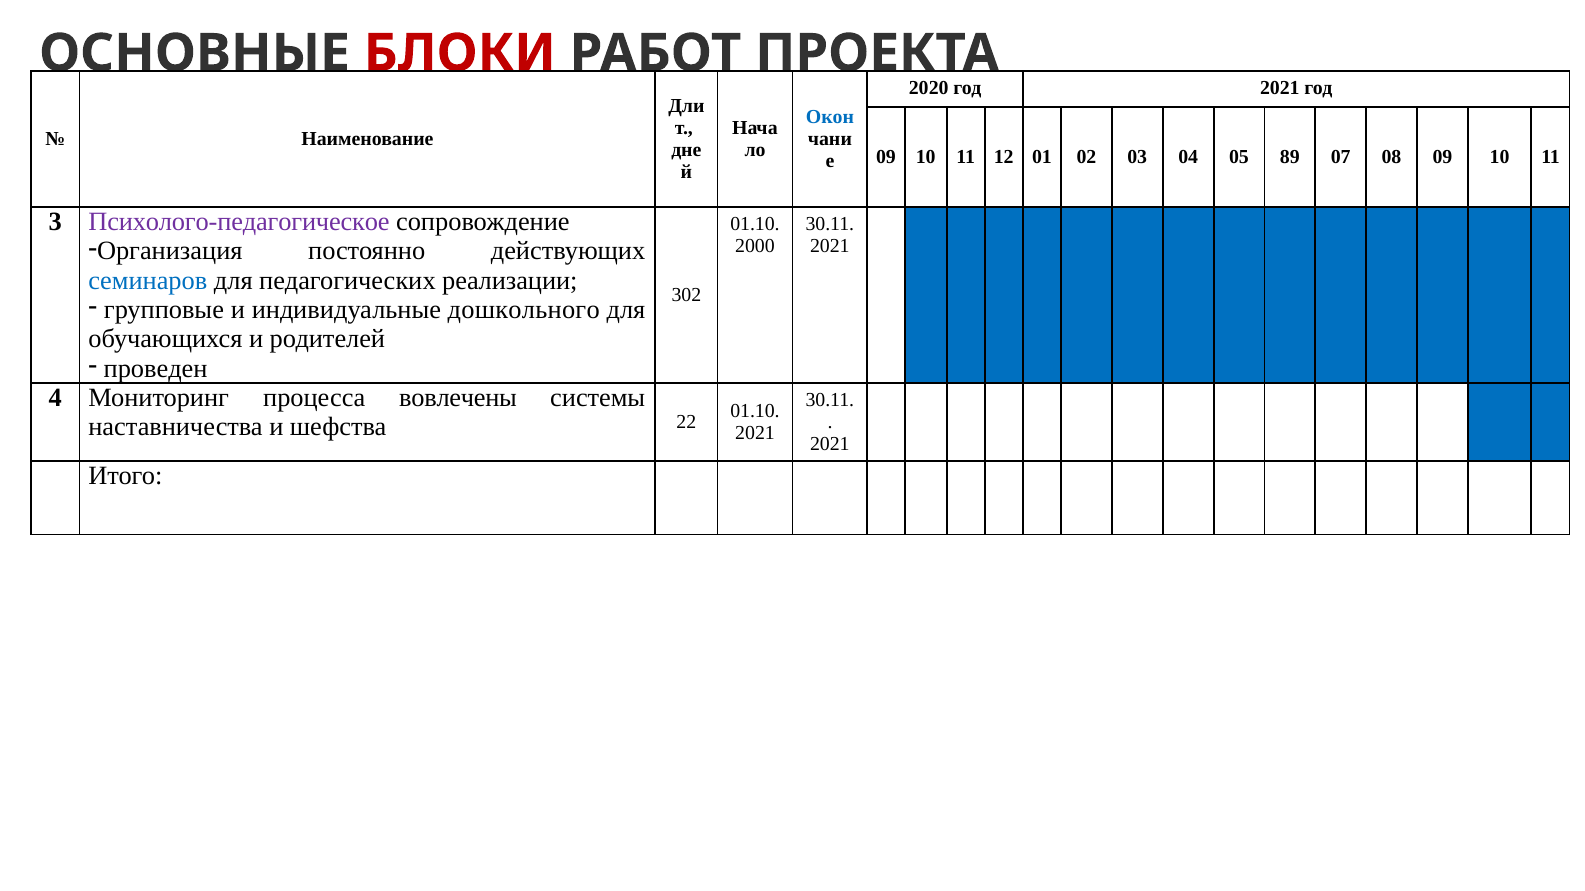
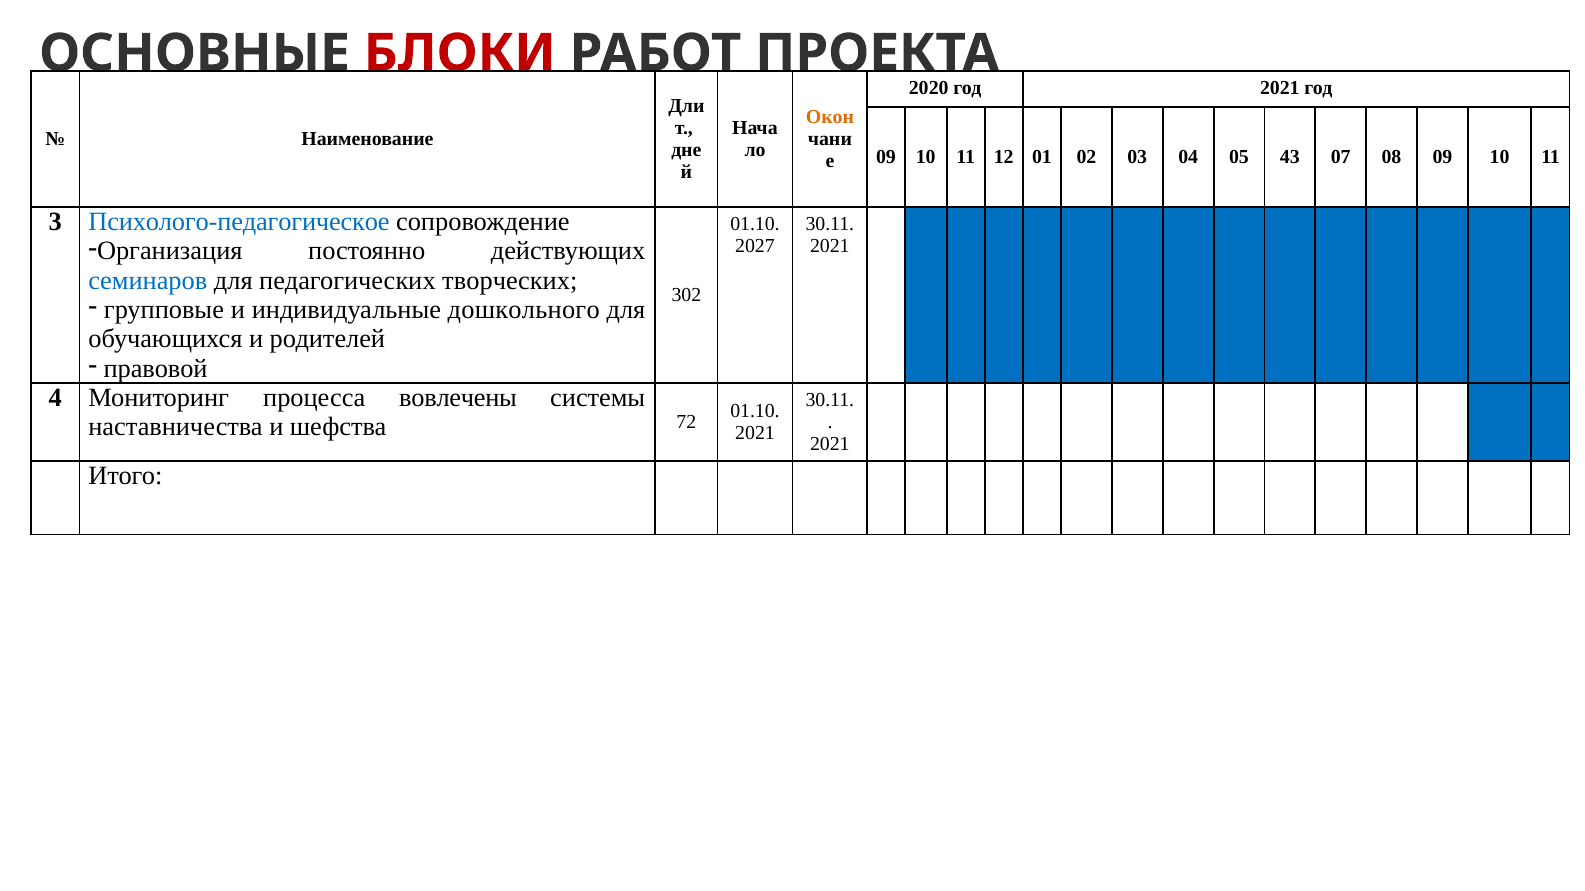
Окон colour: blue -> orange
89: 89 -> 43
Психолого-педагогическое colour: purple -> blue
2000: 2000 -> 2027
реализации: реализации -> творческих
проведен: проведен -> правовой
22: 22 -> 72
